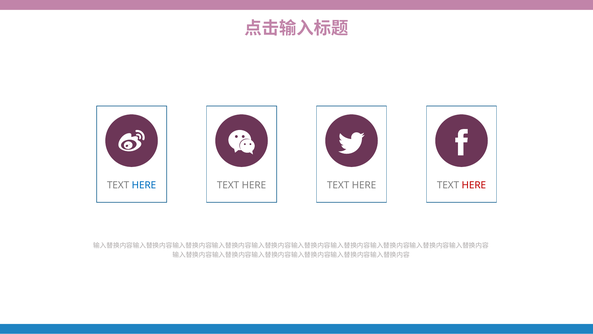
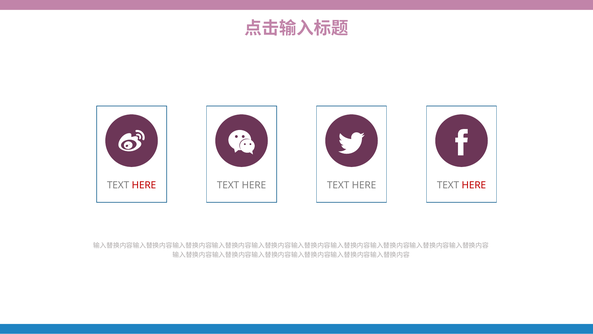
HERE at (144, 185) colour: blue -> red
